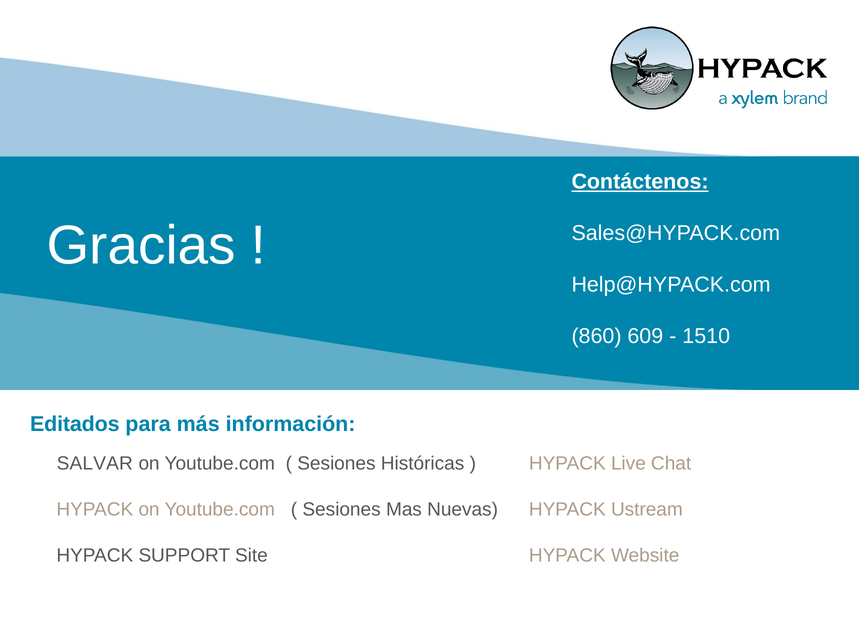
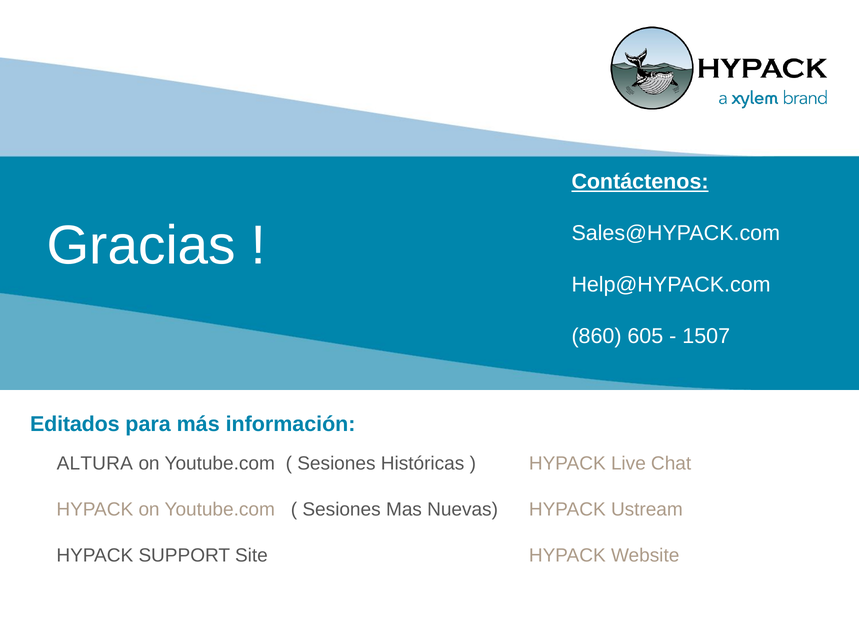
609: 609 -> 605
1510: 1510 -> 1507
SALVAR: SALVAR -> ALTURA
